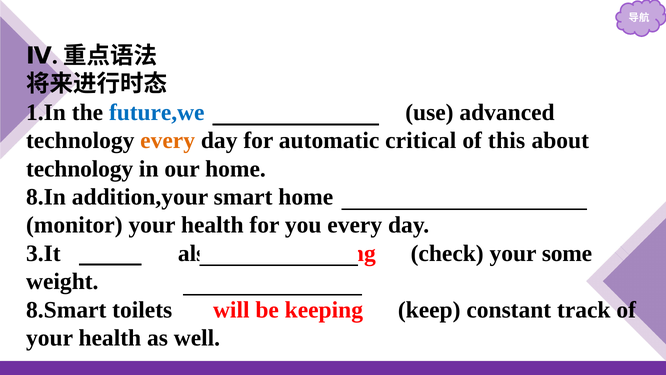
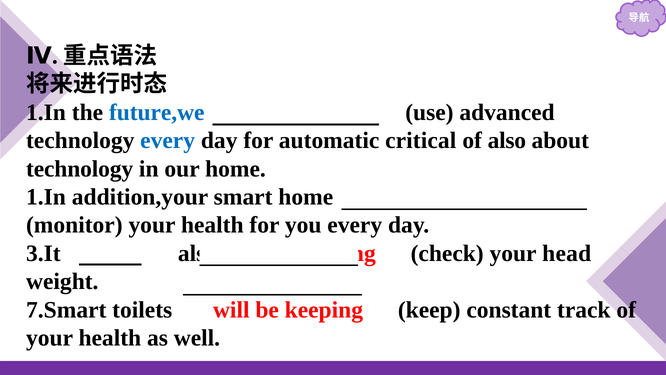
every at (168, 140) colour: orange -> blue
of this: this -> also
8.In at (46, 197): 8.In -> 1.In
some: some -> head
8.Smart: 8.Smart -> 7.Smart
